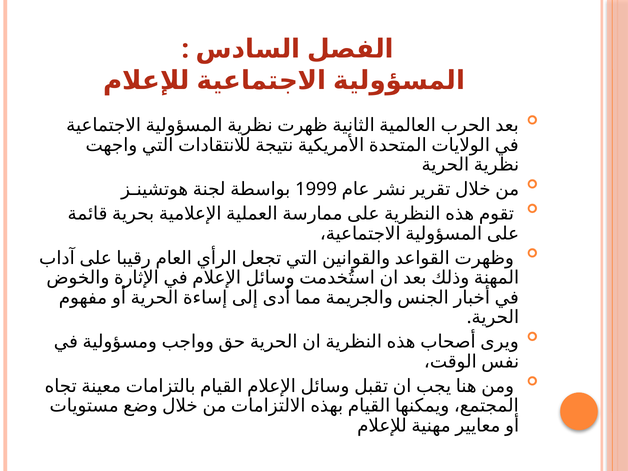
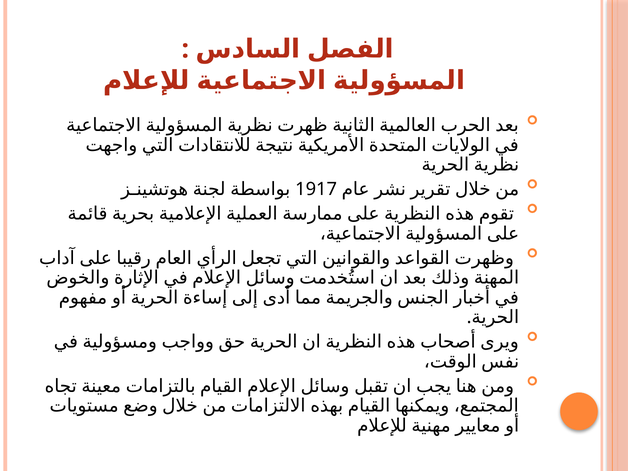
1999: 1999 -> 1917
